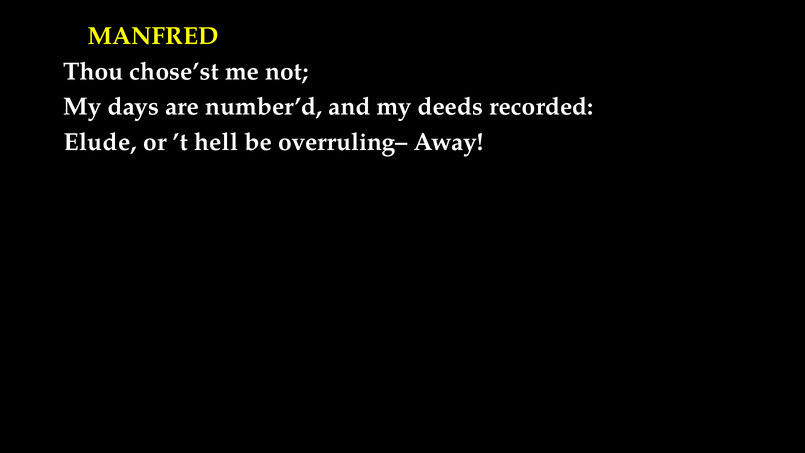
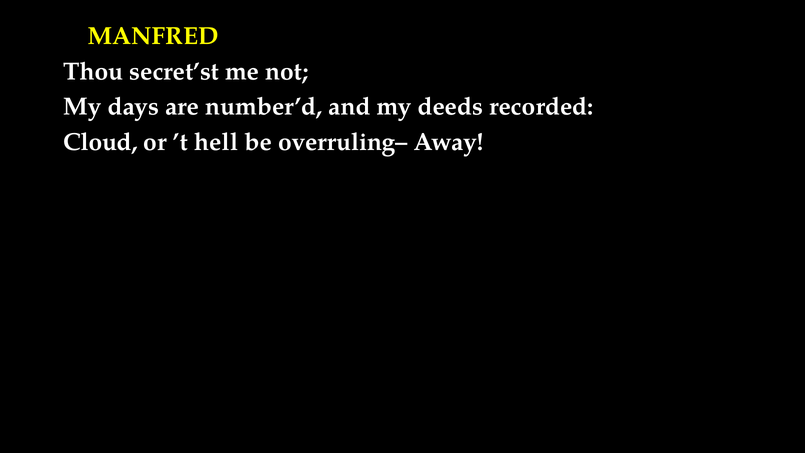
chose’st: chose’st -> secret’st
Elude: Elude -> Cloud
